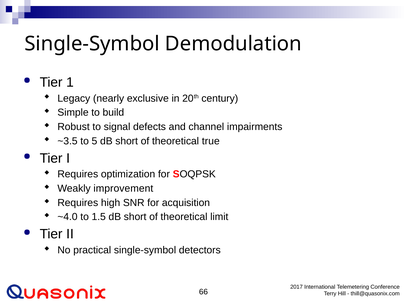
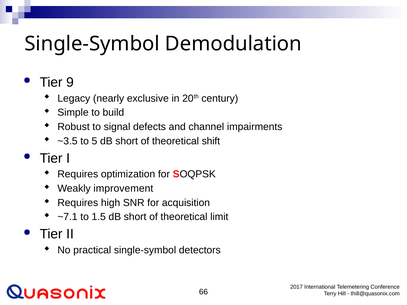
1: 1 -> 9
true: true -> shift
~4.0: ~4.0 -> ~7.1
